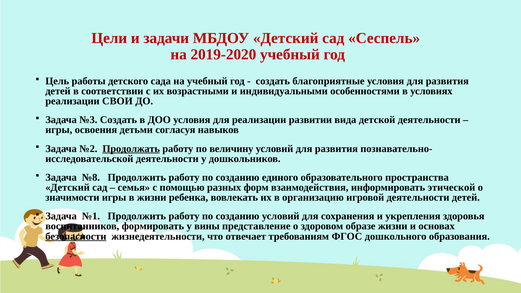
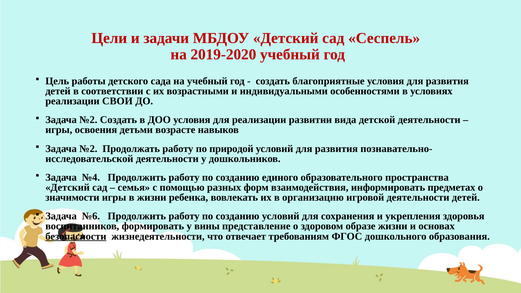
№3 at (88, 120): №3 -> №2
согласуя: согласуя -> возрасте
Продолжать underline: present -> none
величину: величину -> природой
№8: №8 -> №4
этической: этической -> предметах
№1: №1 -> №6
